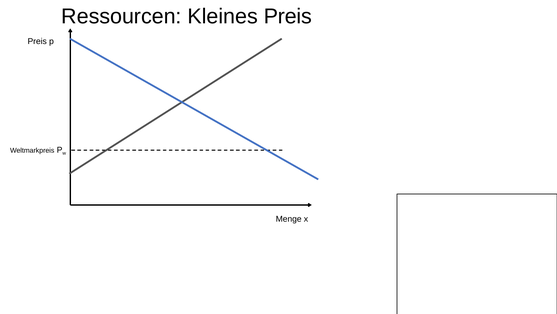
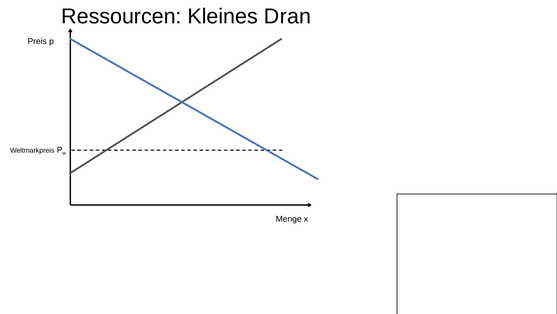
Kleines Preis: Preis -> Dran
